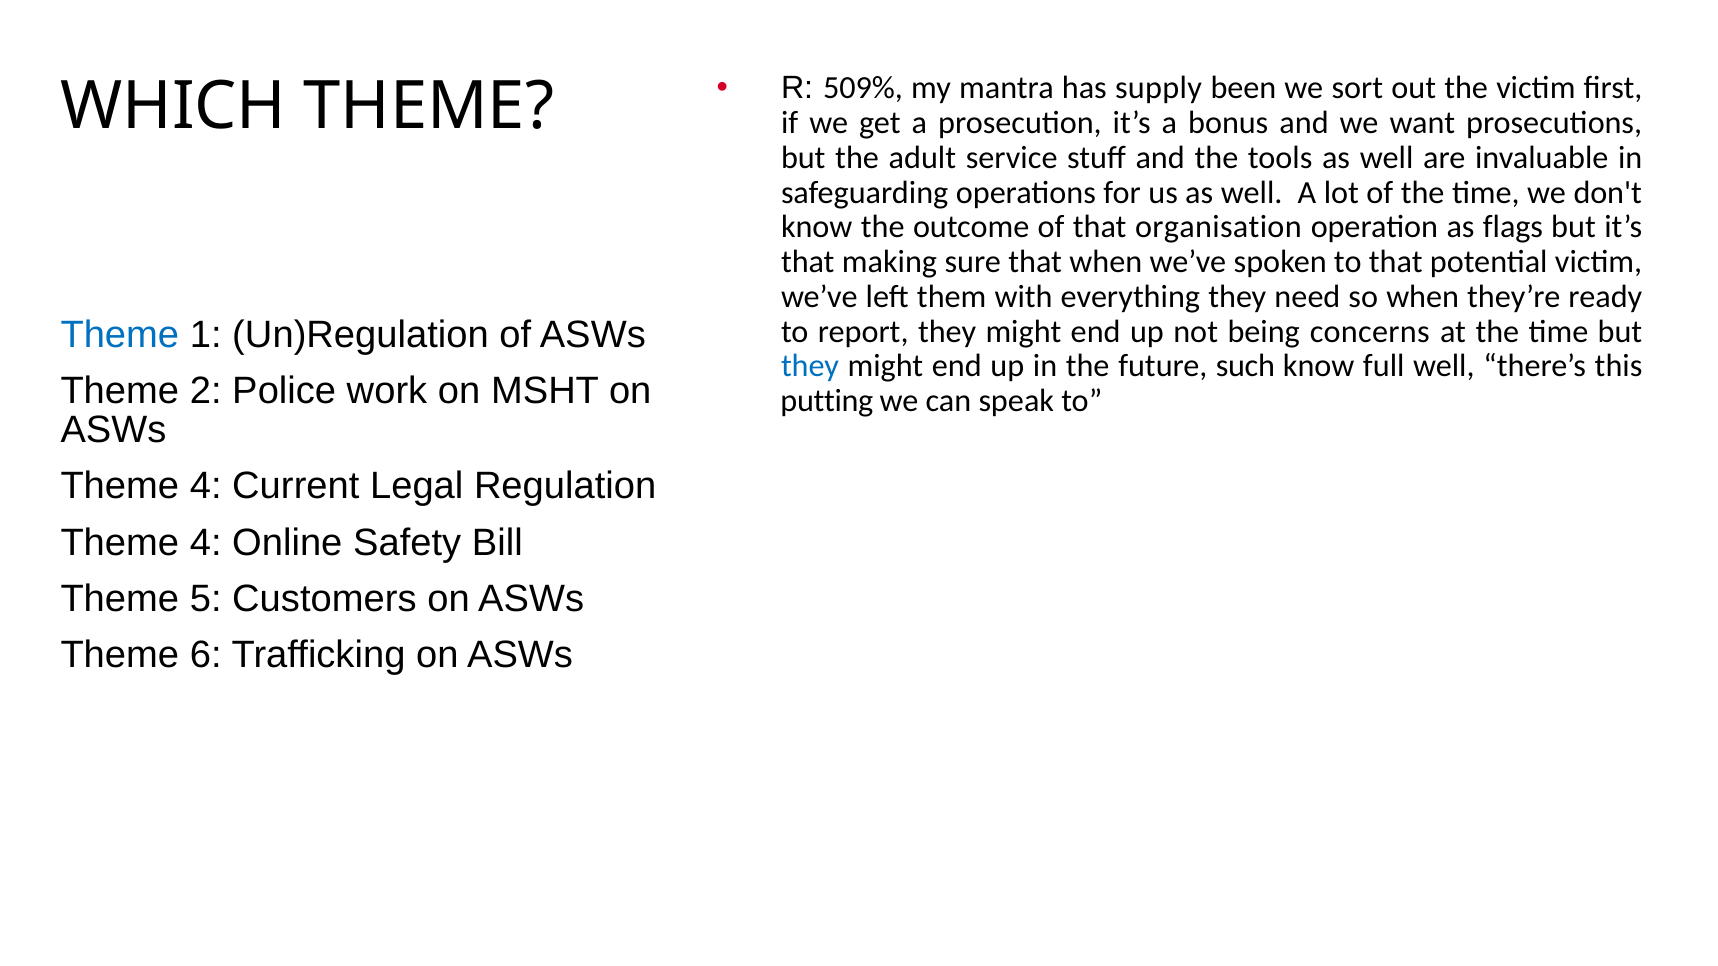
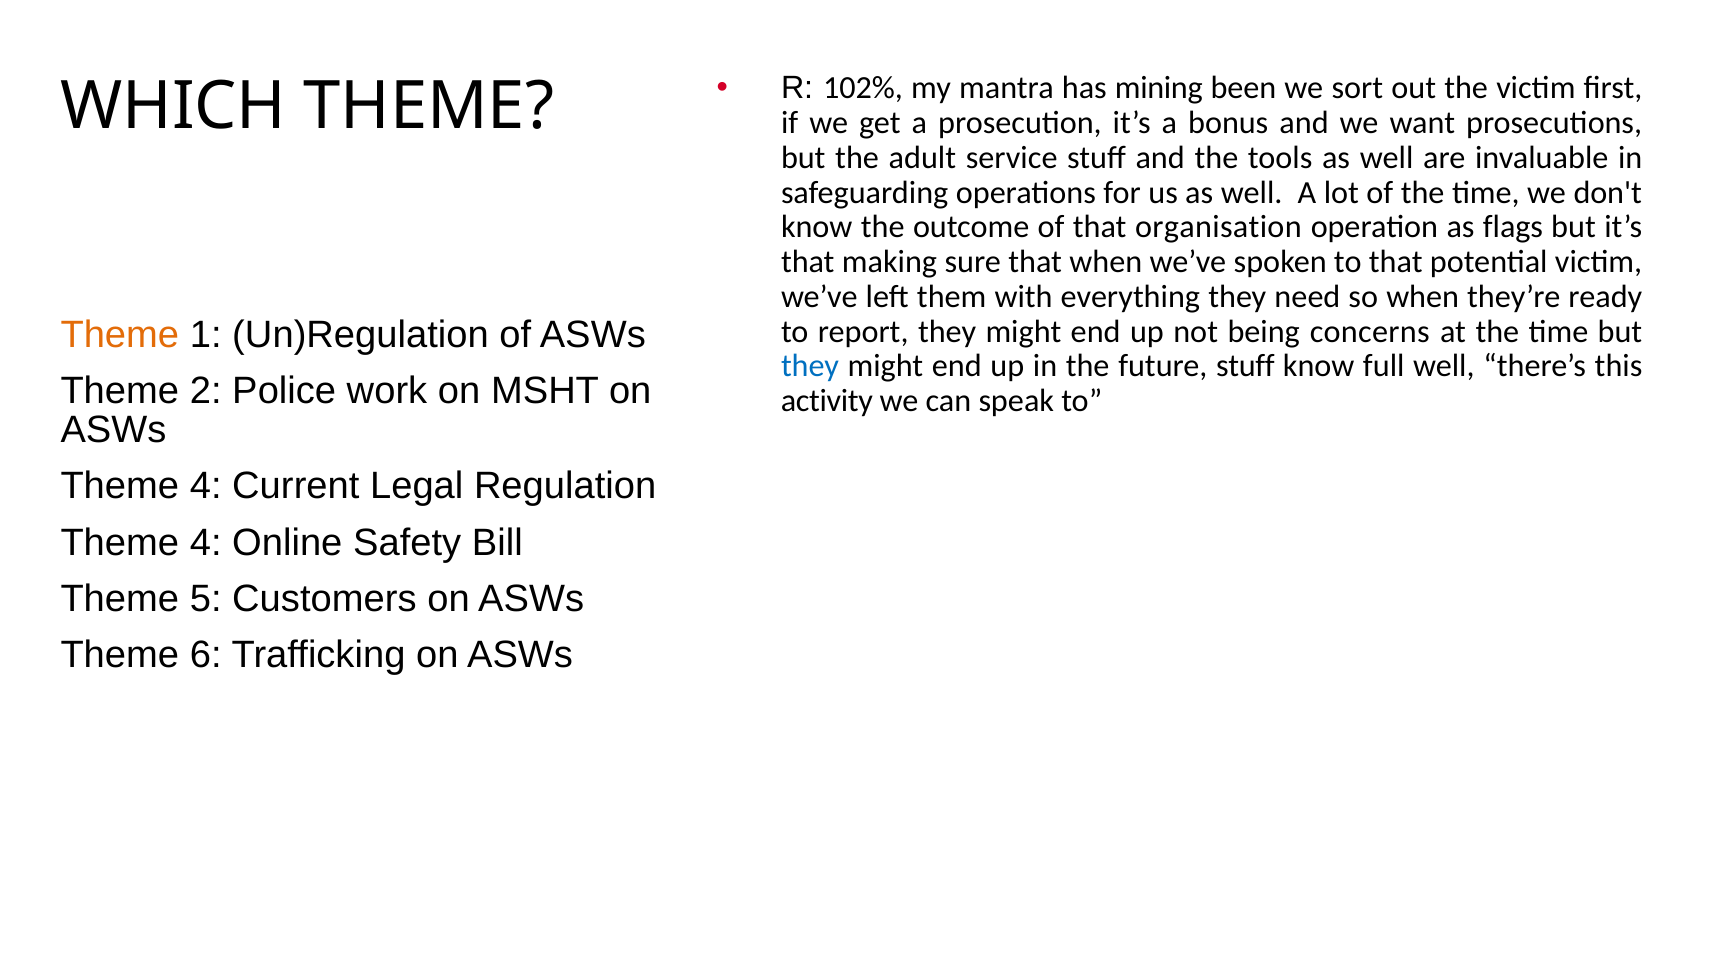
509%: 509% -> 102%
supply: supply -> mining
Theme at (120, 335) colour: blue -> orange
future such: such -> stuff
putting: putting -> activity
